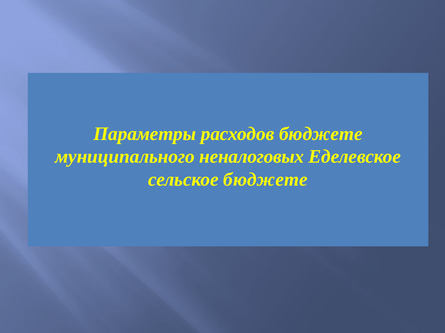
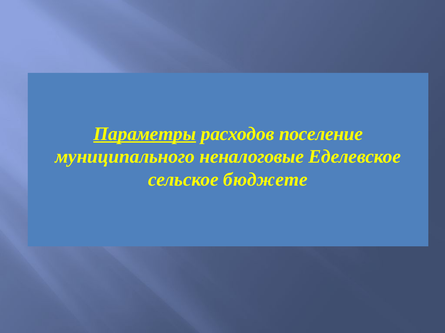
Параметры underline: none -> present
расходов бюджете: бюджете -> поселение
неналоговых: неналоговых -> неналоговые
